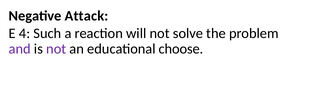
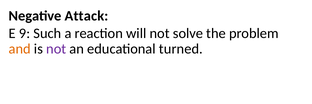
4: 4 -> 9
and colour: purple -> orange
choose: choose -> turned
